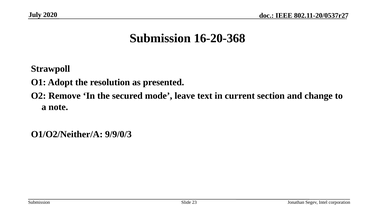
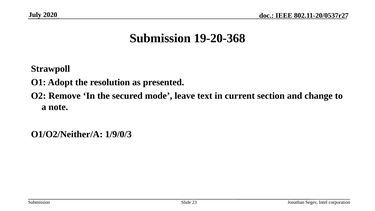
16-20-368: 16-20-368 -> 19-20-368
9/9/0/3: 9/9/0/3 -> 1/9/0/3
